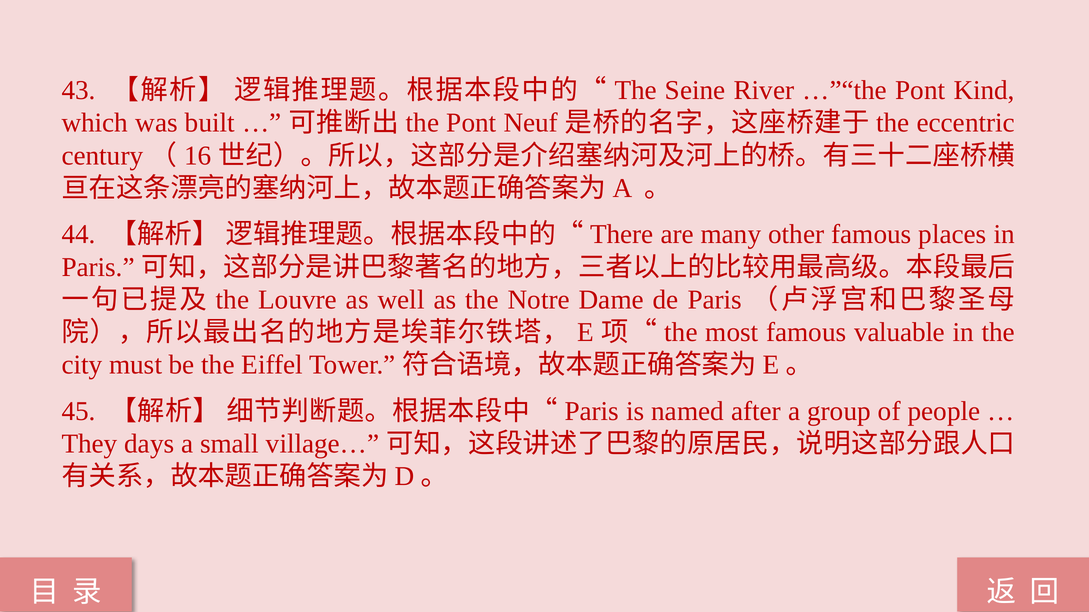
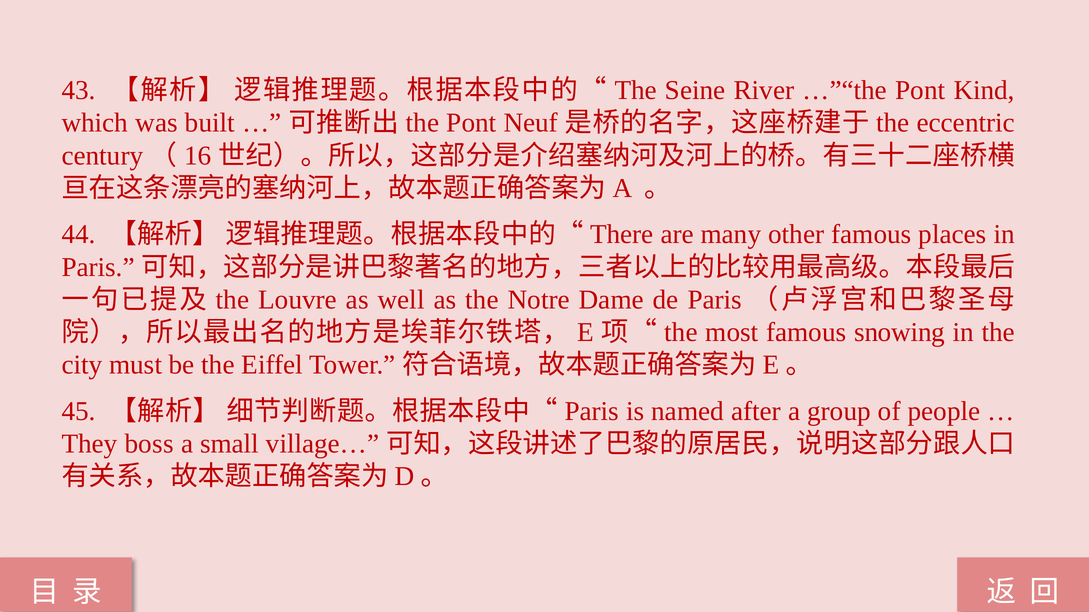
valuable: valuable -> snowing
days: days -> boss
